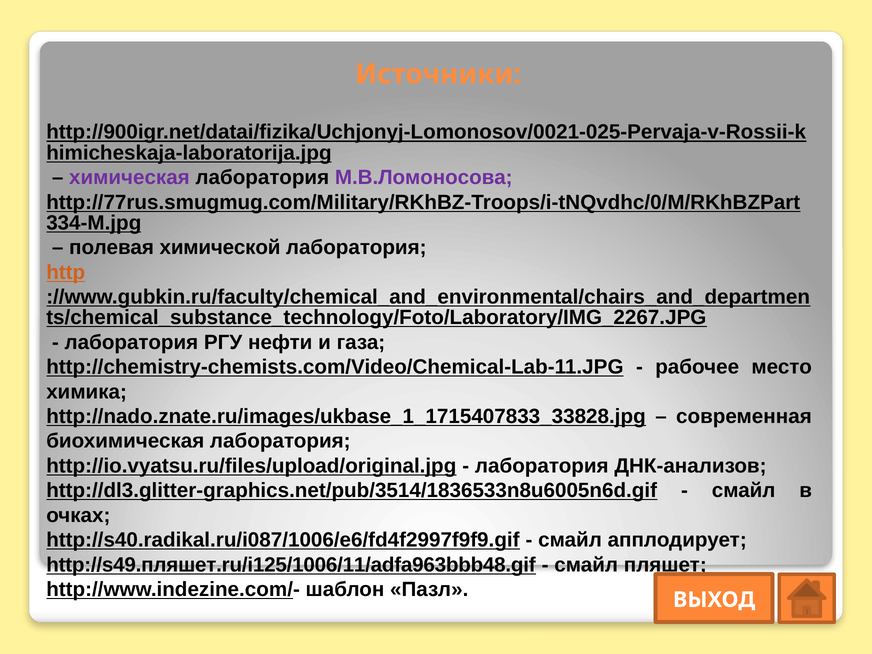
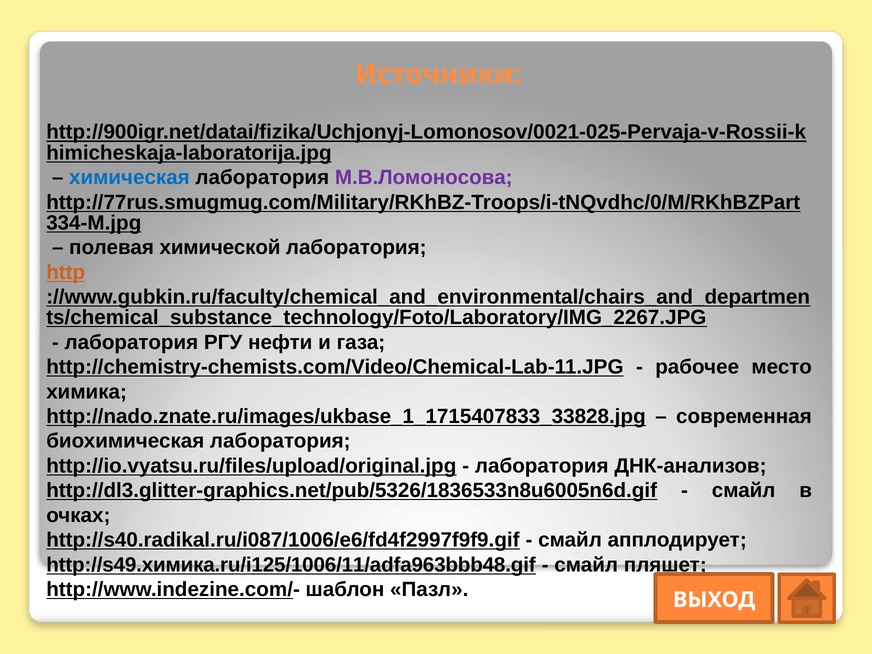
химическая colour: purple -> blue
http://dl3.glitter-graphics.net/pub/3514/1836533n8u6005n6d.gif: http://dl3.glitter-graphics.net/pub/3514/1836533n8u6005n6d.gif -> http://dl3.glitter-graphics.net/pub/5326/1836533n8u6005n6d.gif
http://s49.пляшет.ru/i125/1006/11/adfa963bbb48.gif: http://s49.пляшет.ru/i125/1006/11/adfa963bbb48.gif -> http://s49.химика.ru/i125/1006/11/adfa963bbb48.gif
